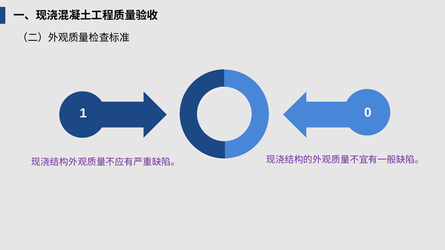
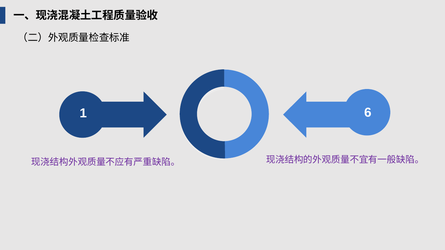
0: 0 -> 6
